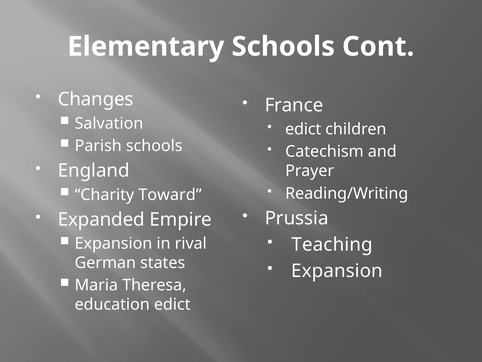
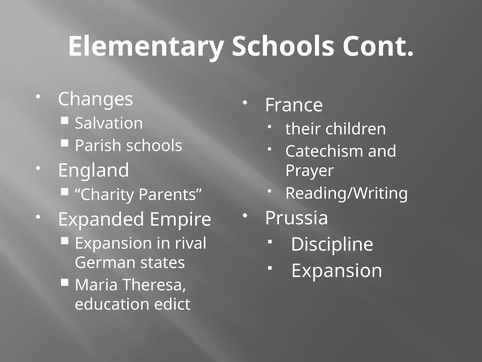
edict at (303, 129): edict -> their
Toward: Toward -> Parents
Teaching: Teaching -> Discipline
